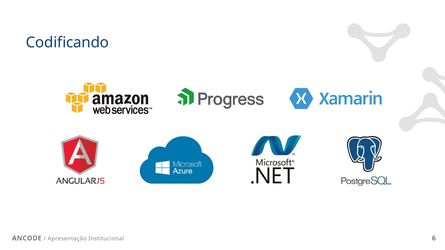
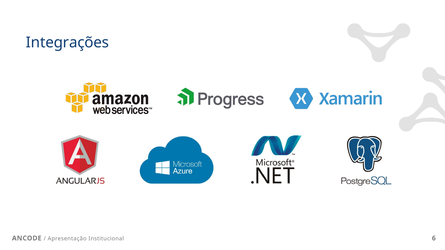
Codificando: Codificando -> Integrações
